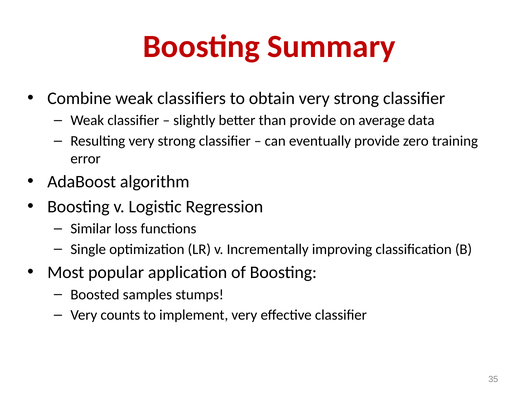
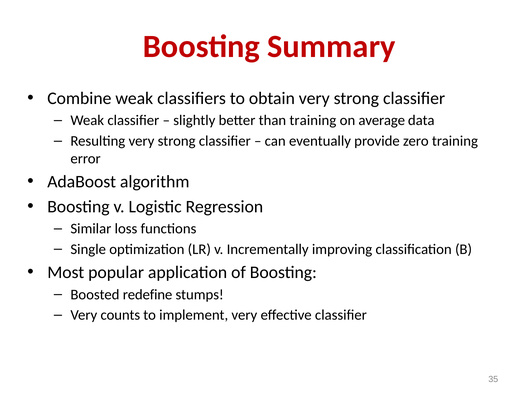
than provide: provide -> training
samples: samples -> redefine
